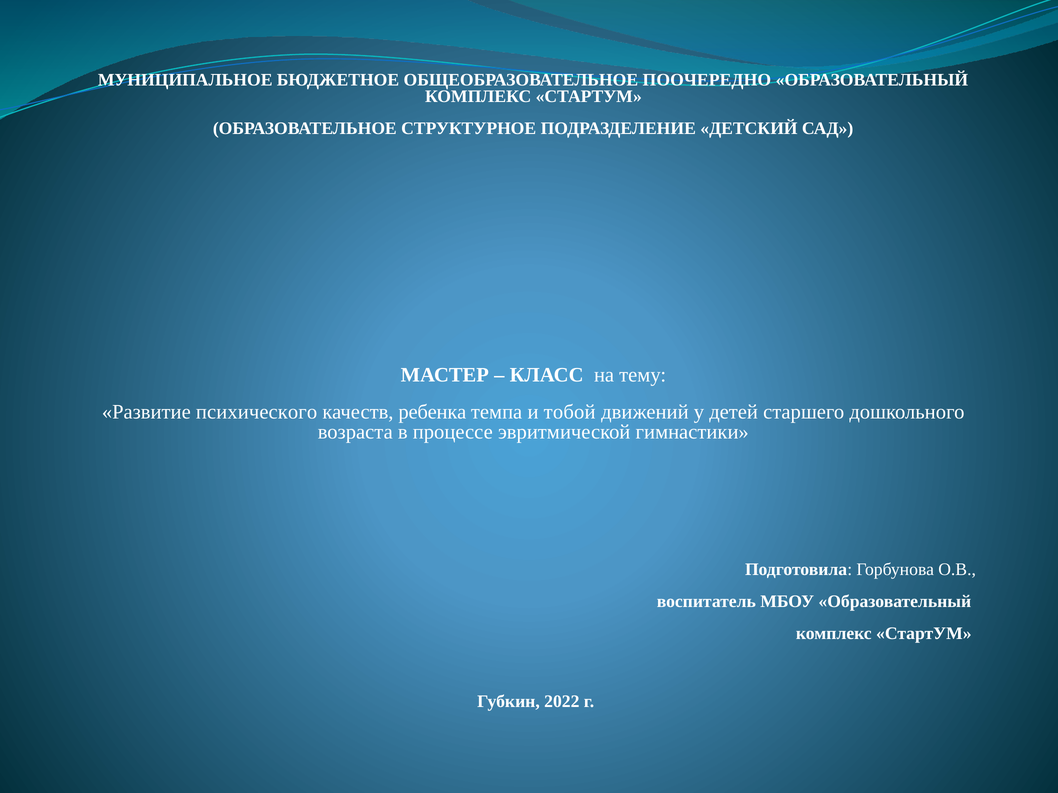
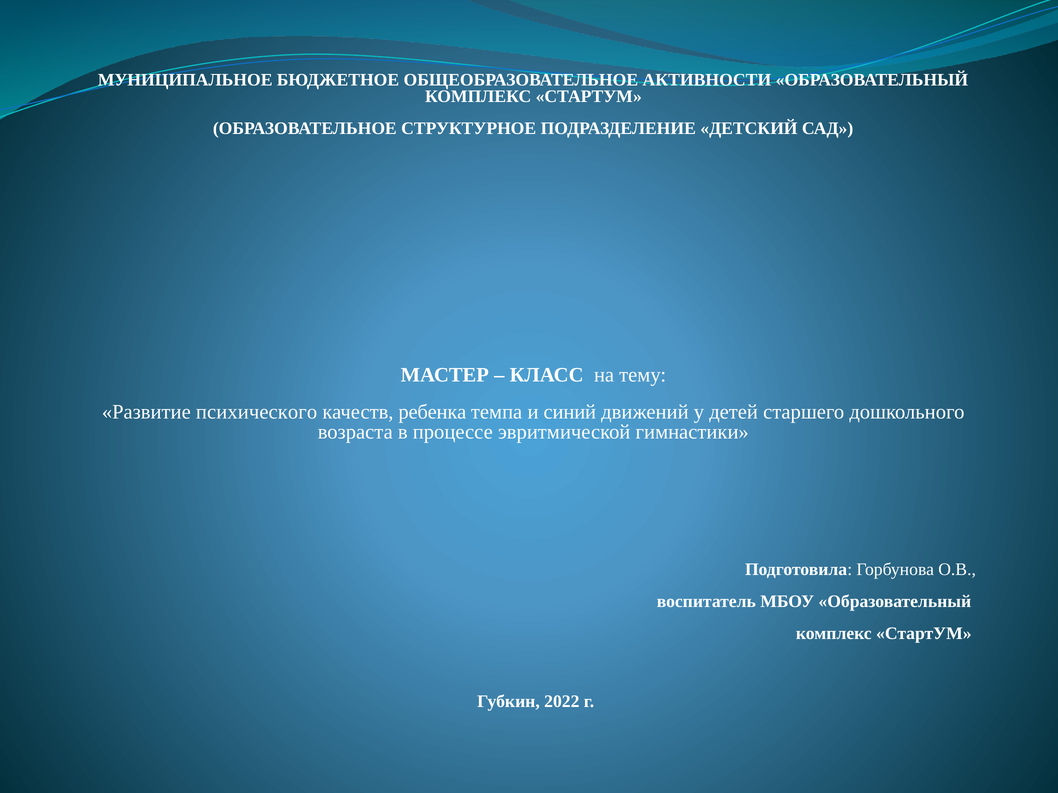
ПООЧЕРЕДНО: ПООЧЕРЕДНО -> АКТИВНОСТИ
тобой: тобой -> синий
